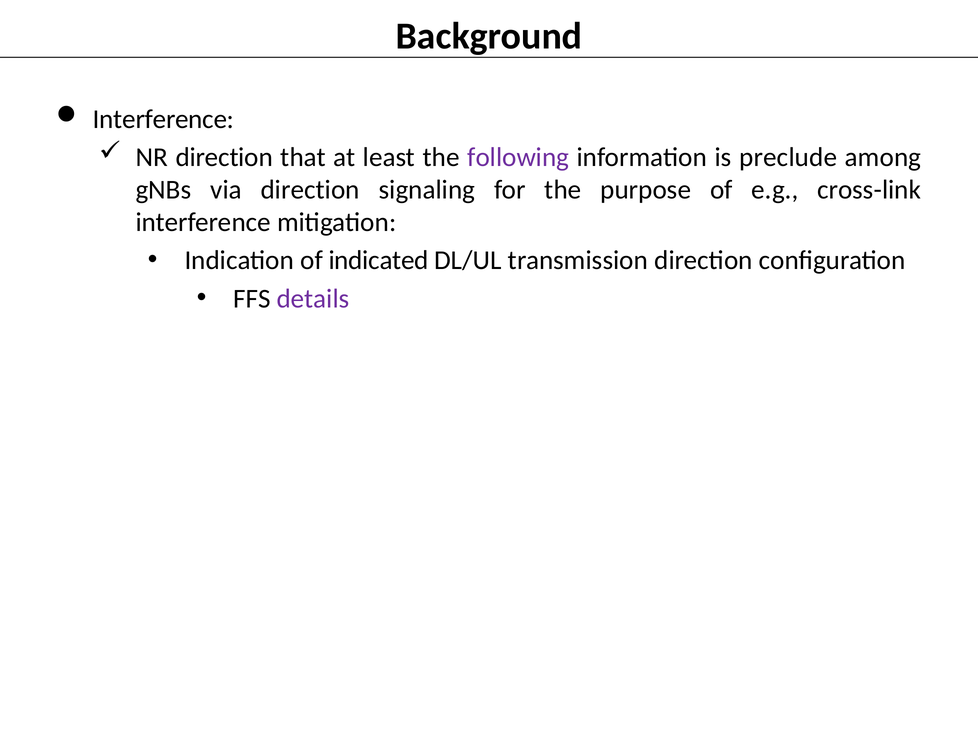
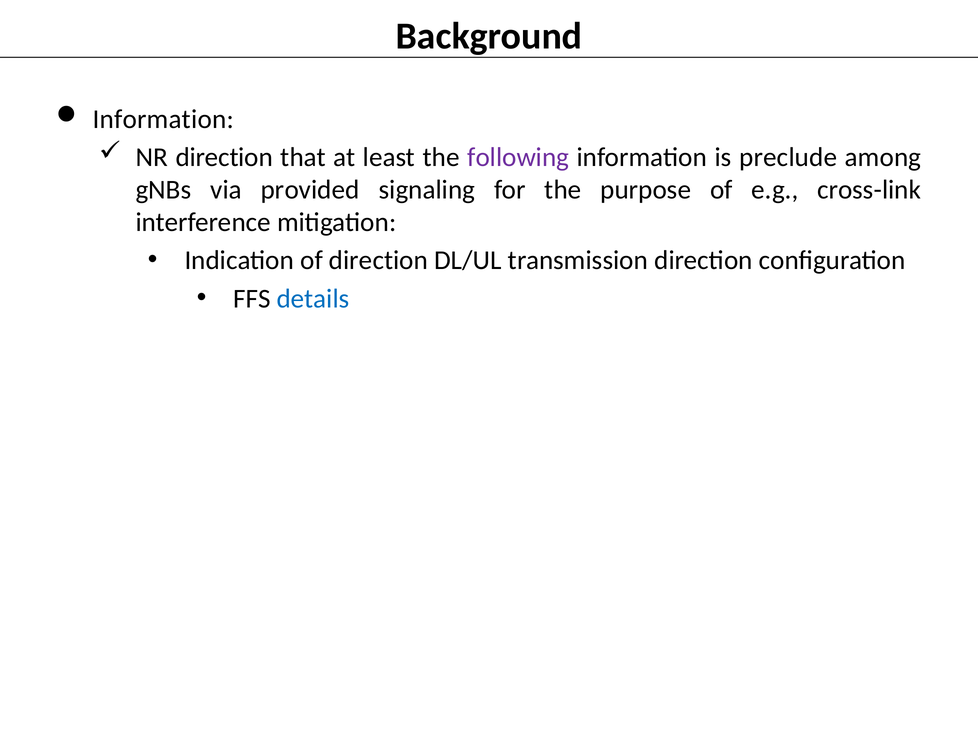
Interference at (164, 119): Interference -> Information
via direction: direction -> provided
of indicated: indicated -> direction
details colour: purple -> blue
